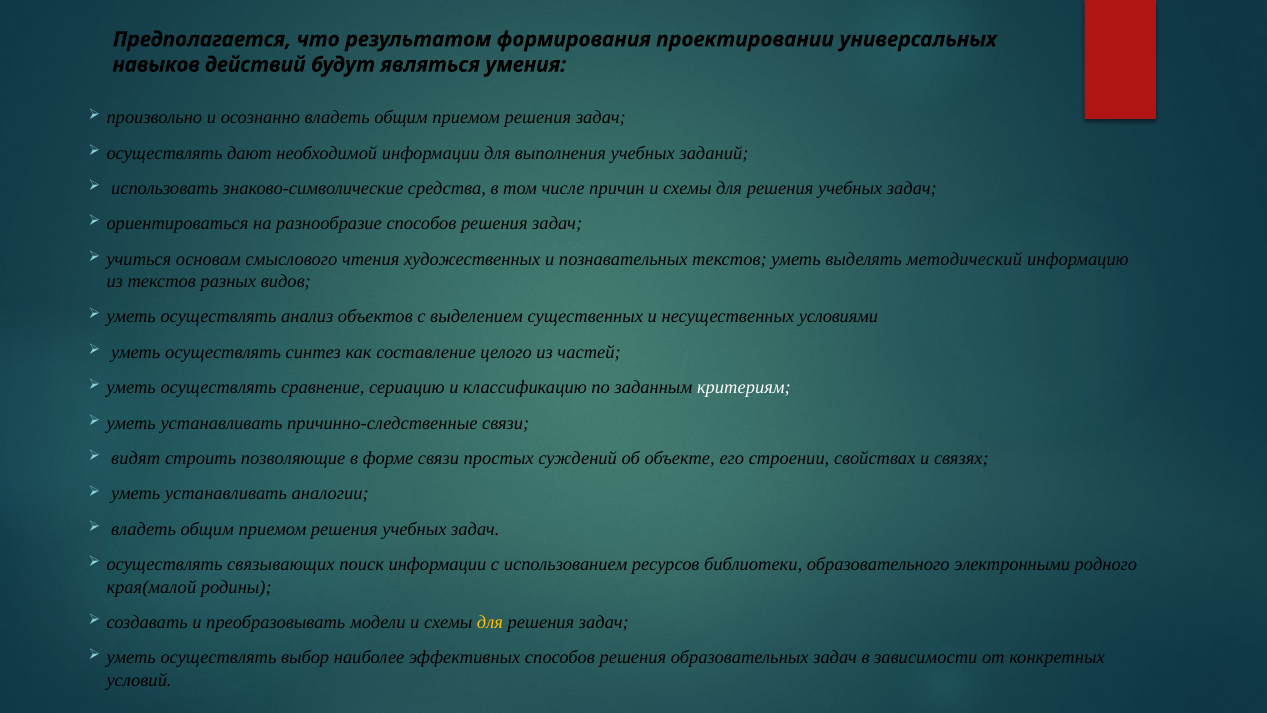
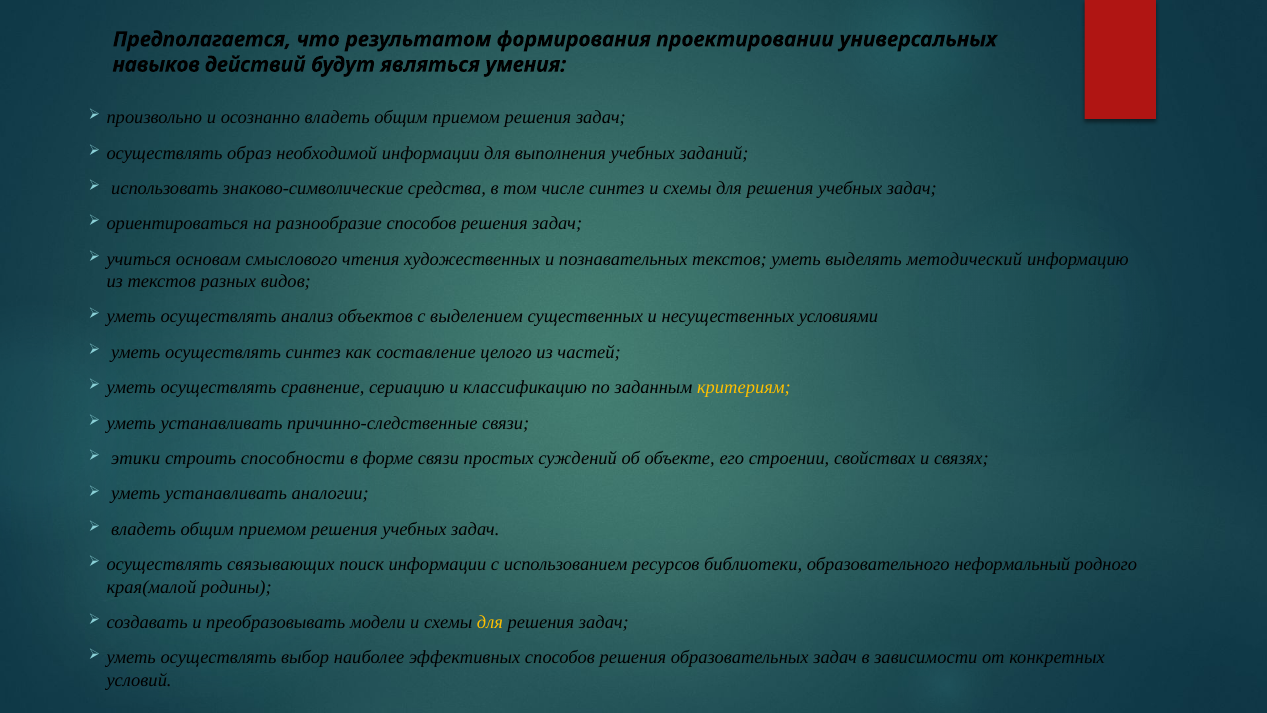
дают: дают -> образ
числе причин: причин -> синтез
критериям colour: white -> yellow
видят: видят -> этики
позволяющие: позволяющие -> способности
электронными: электронными -> неформальный
